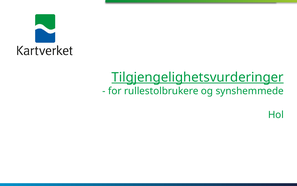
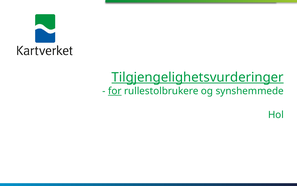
for underline: none -> present
